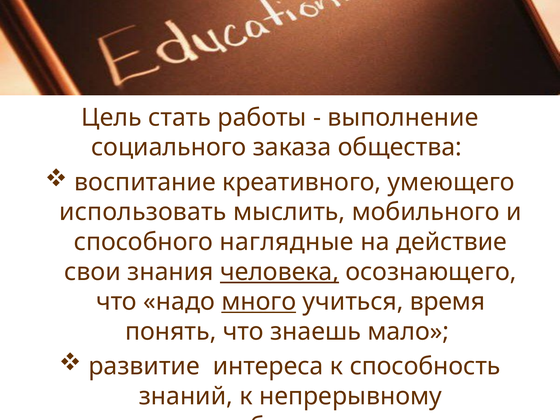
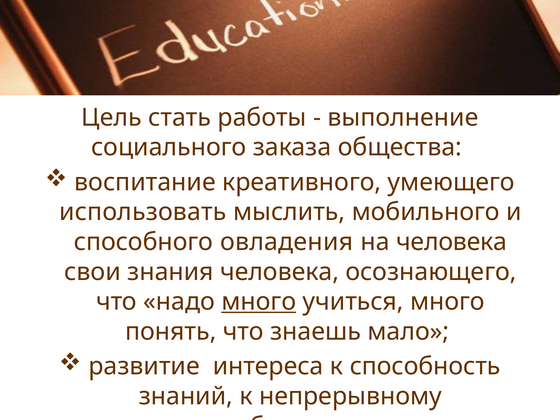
наглядные: наглядные -> овладения
на действие: действие -> человека
человека at (280, 272) underline: present -> none
учиться время: время -> много
